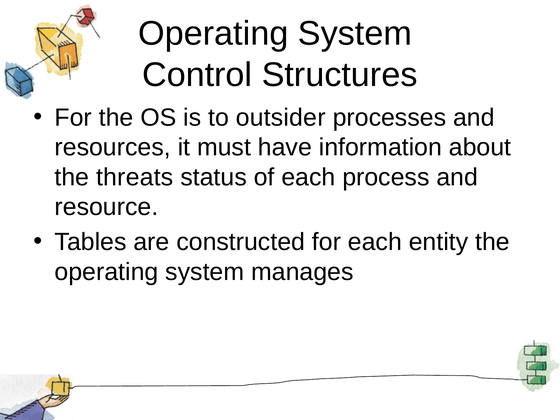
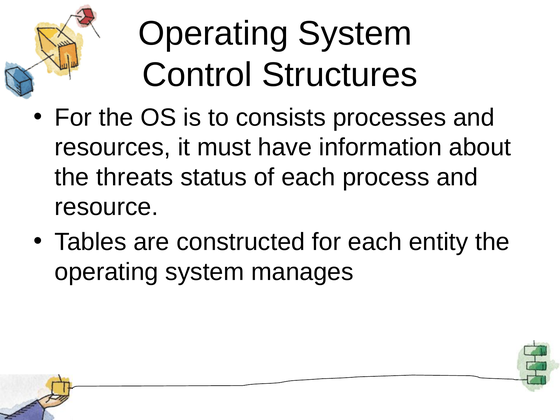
outsider: outsider -> consists
